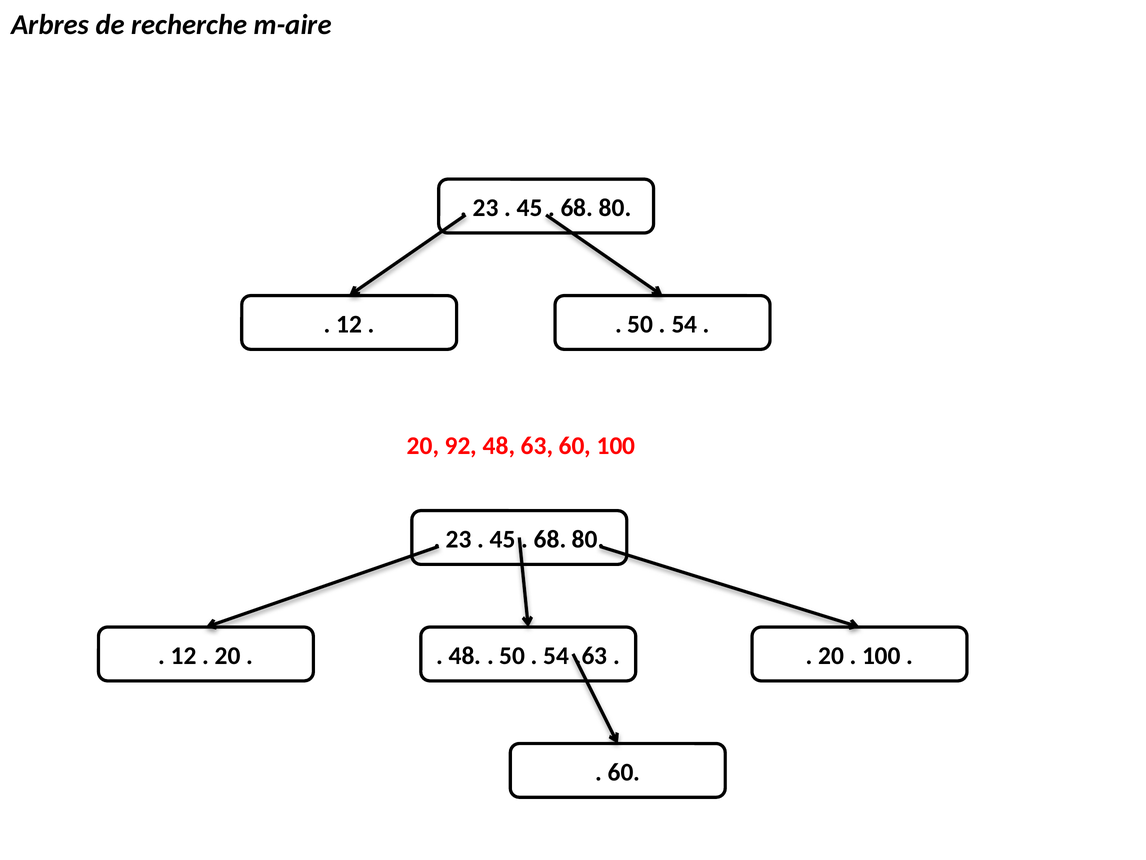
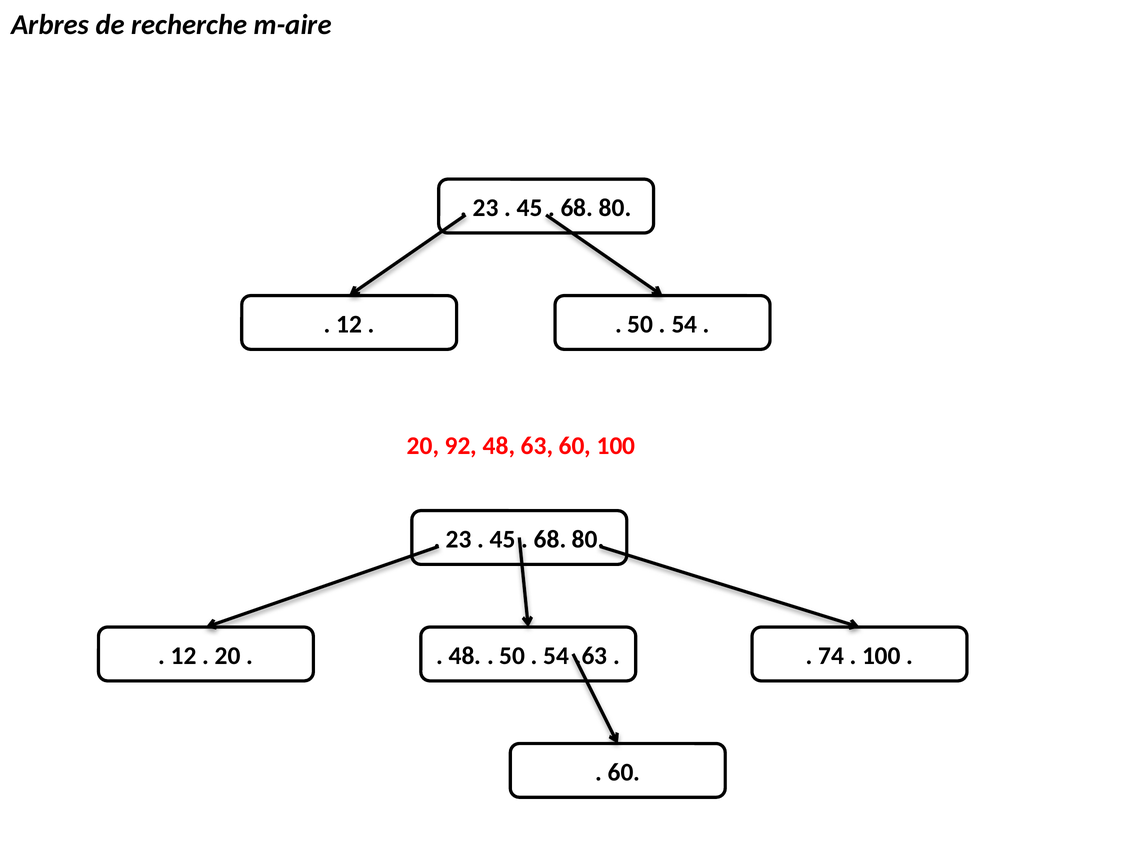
20 at (831, 655): 20 -> 74
